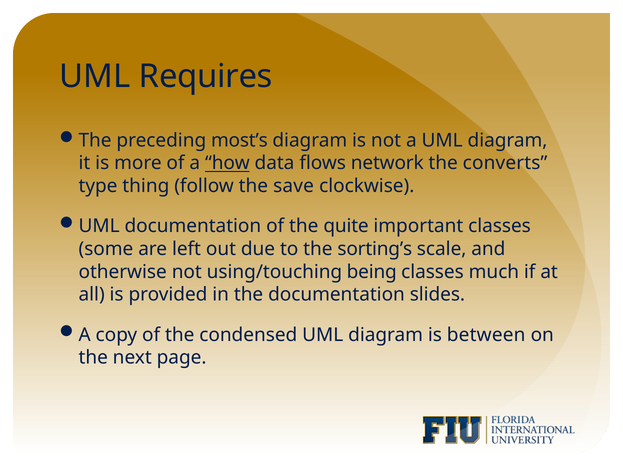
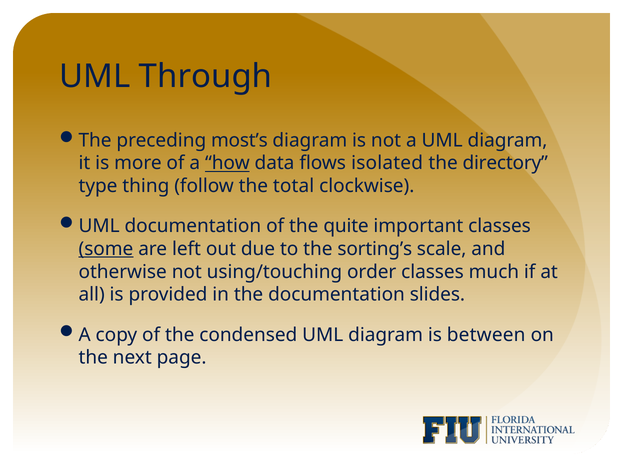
Requires: Requires -> Through
network: network -> isolated
converts: converts -> directory
save: save -> total
some underline: none -> present
being: being -> order
